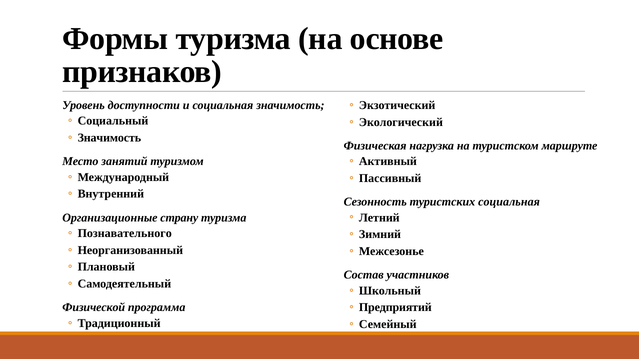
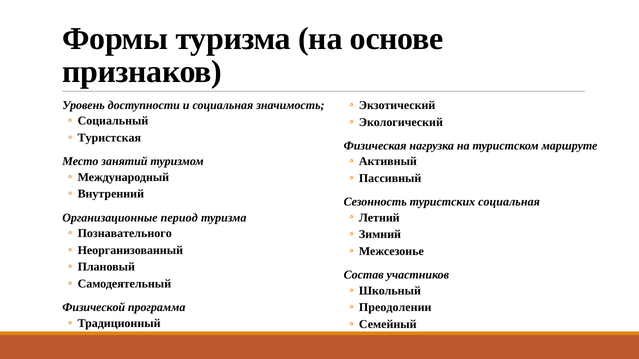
Значимость at (109, 138): Значимость -> Туристская
страну: страну -> период
Предприятий: Предприятий -> Преодолении
